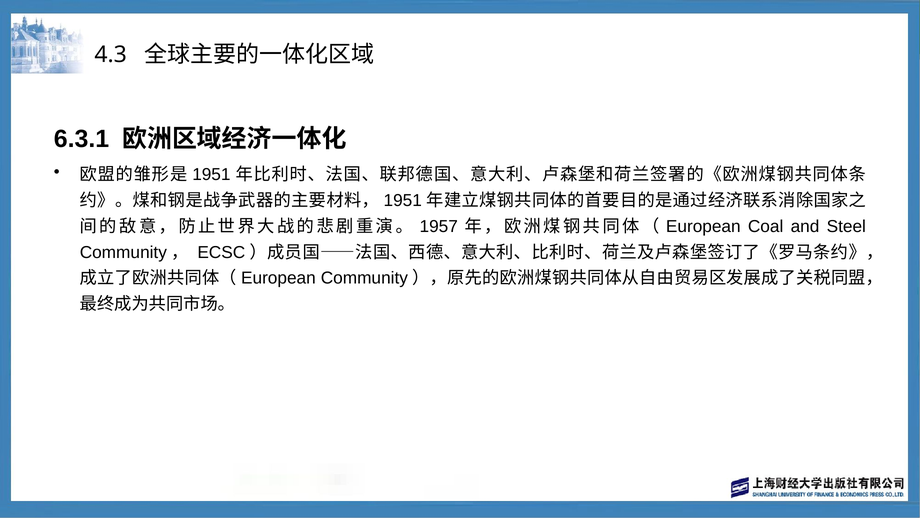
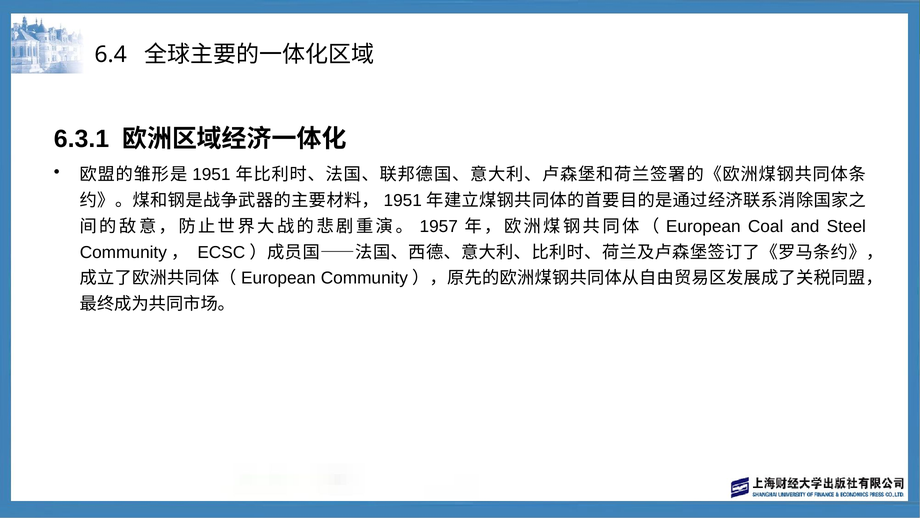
4.3: 4.3 -> 6.4
